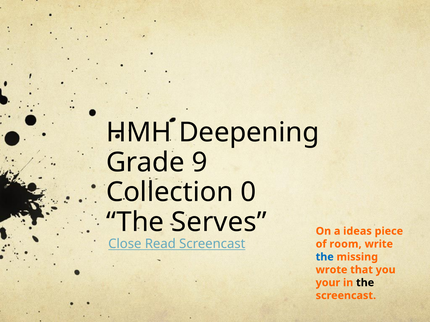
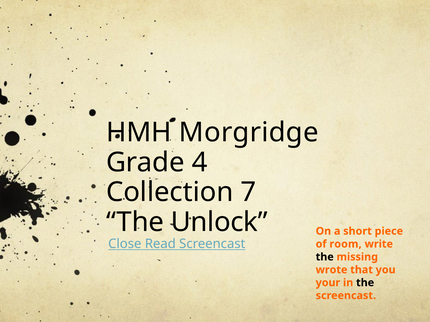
Deepening: Deepening -> Morgridge
9: 9 -> 4
0: 0 -> 7
Serves: Serves -> Unlock
ideas: ideas -> short
the at (325, 257) colour: blue -> black
